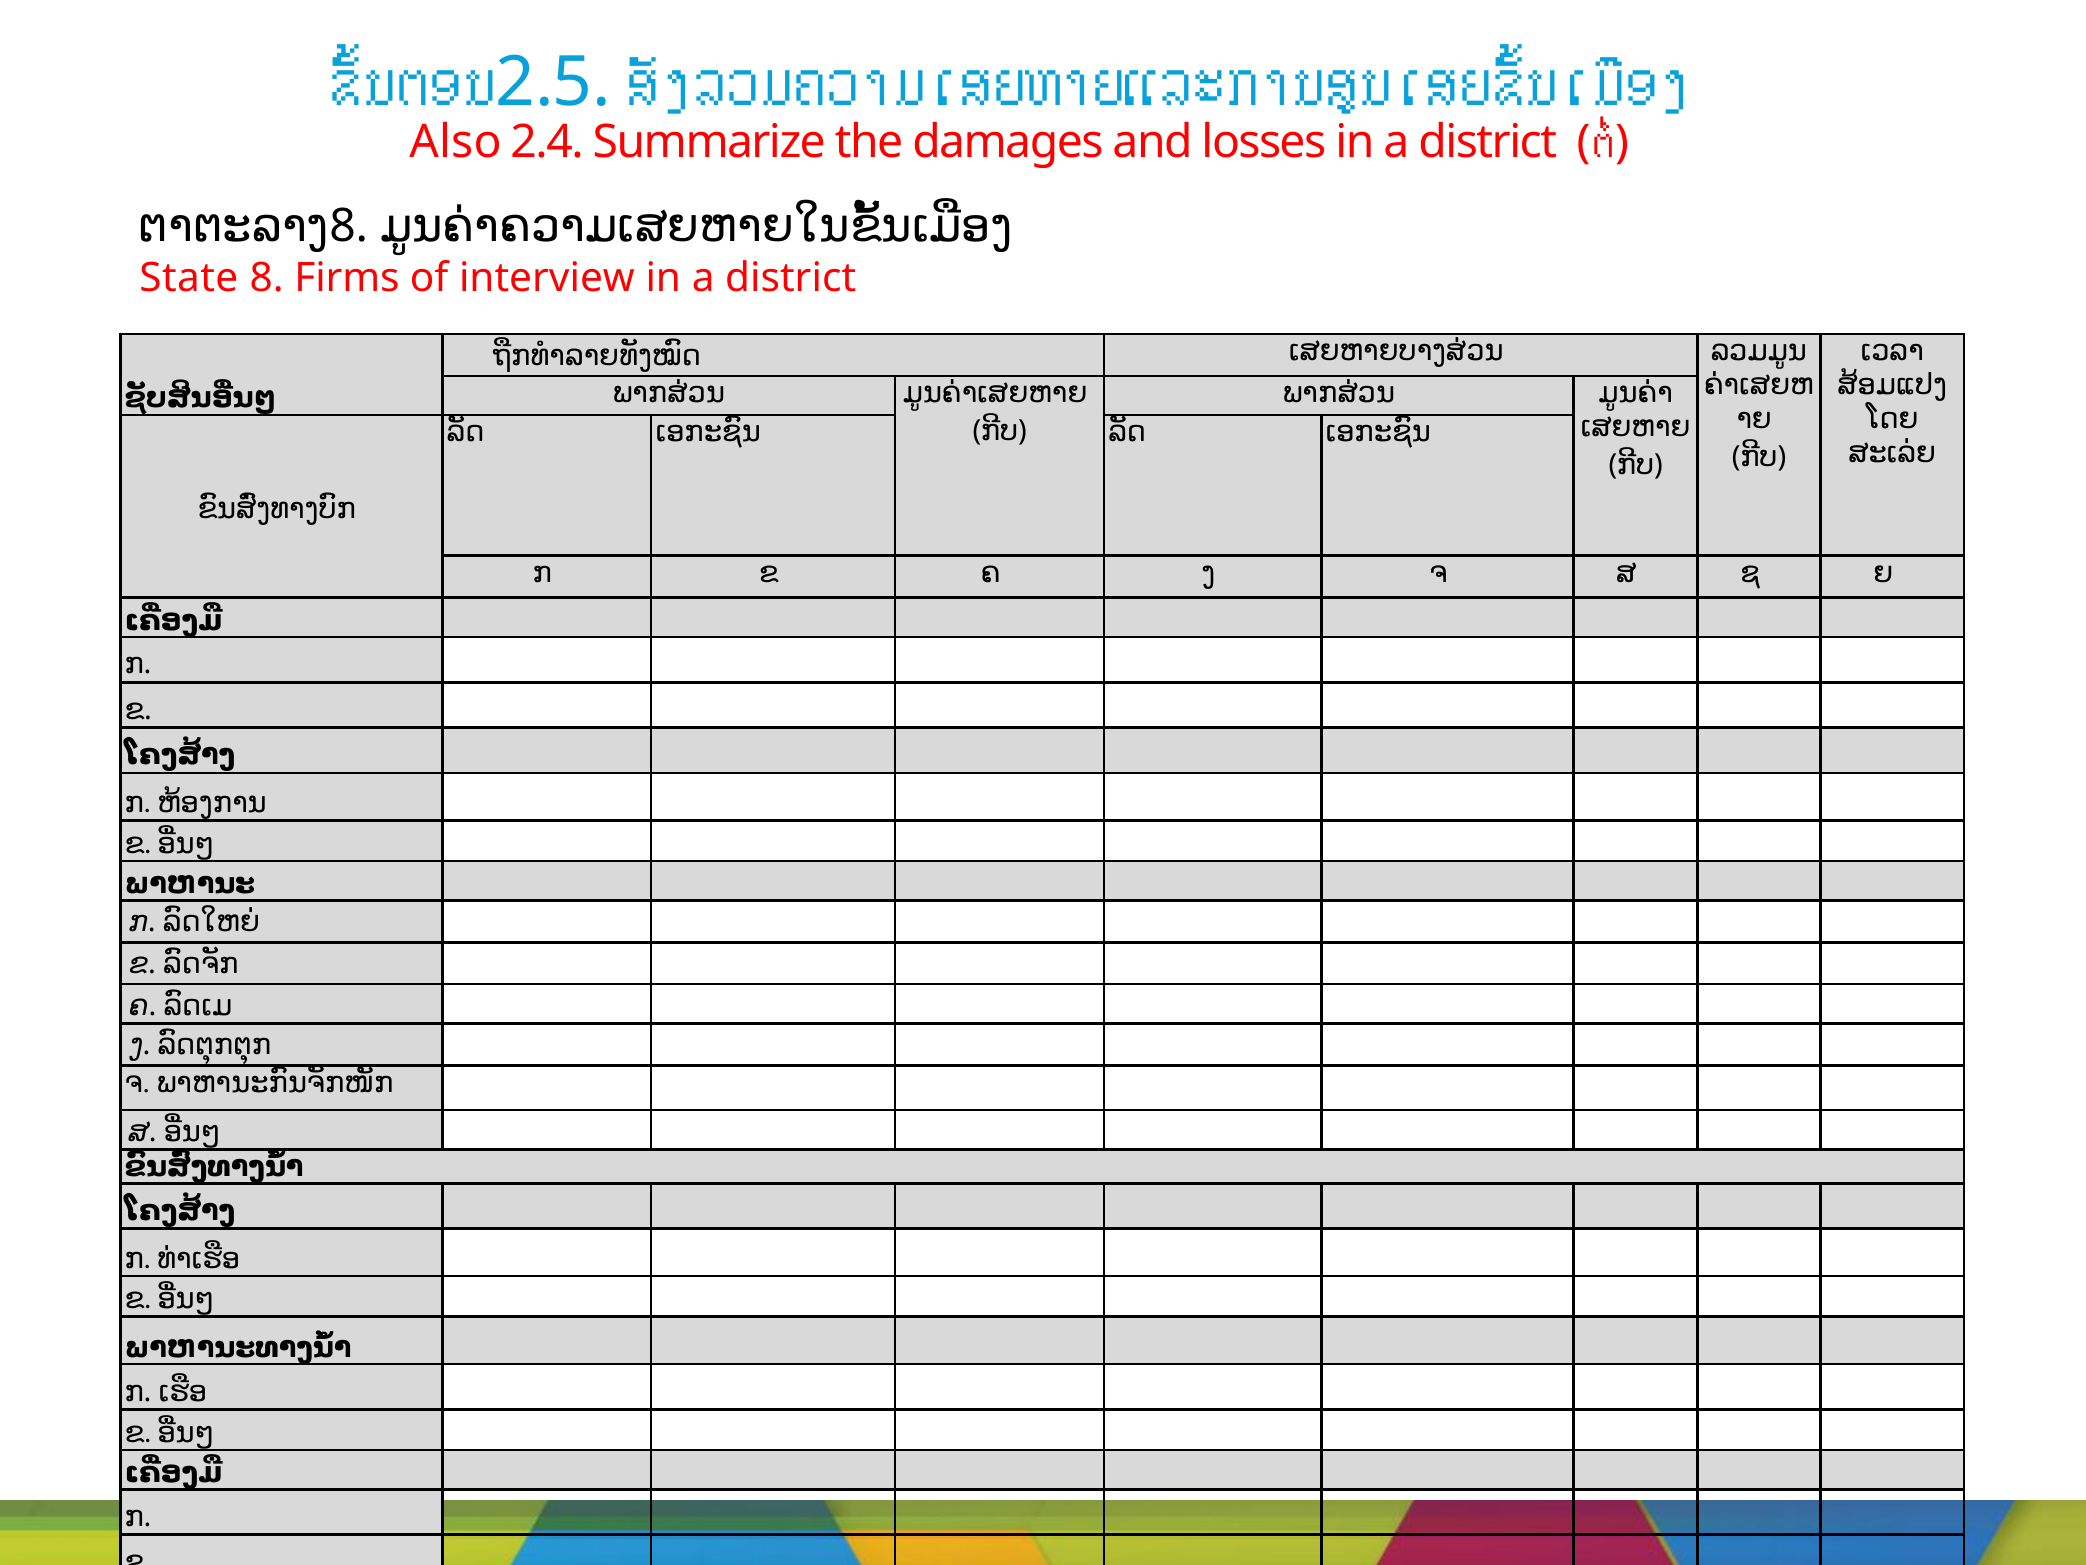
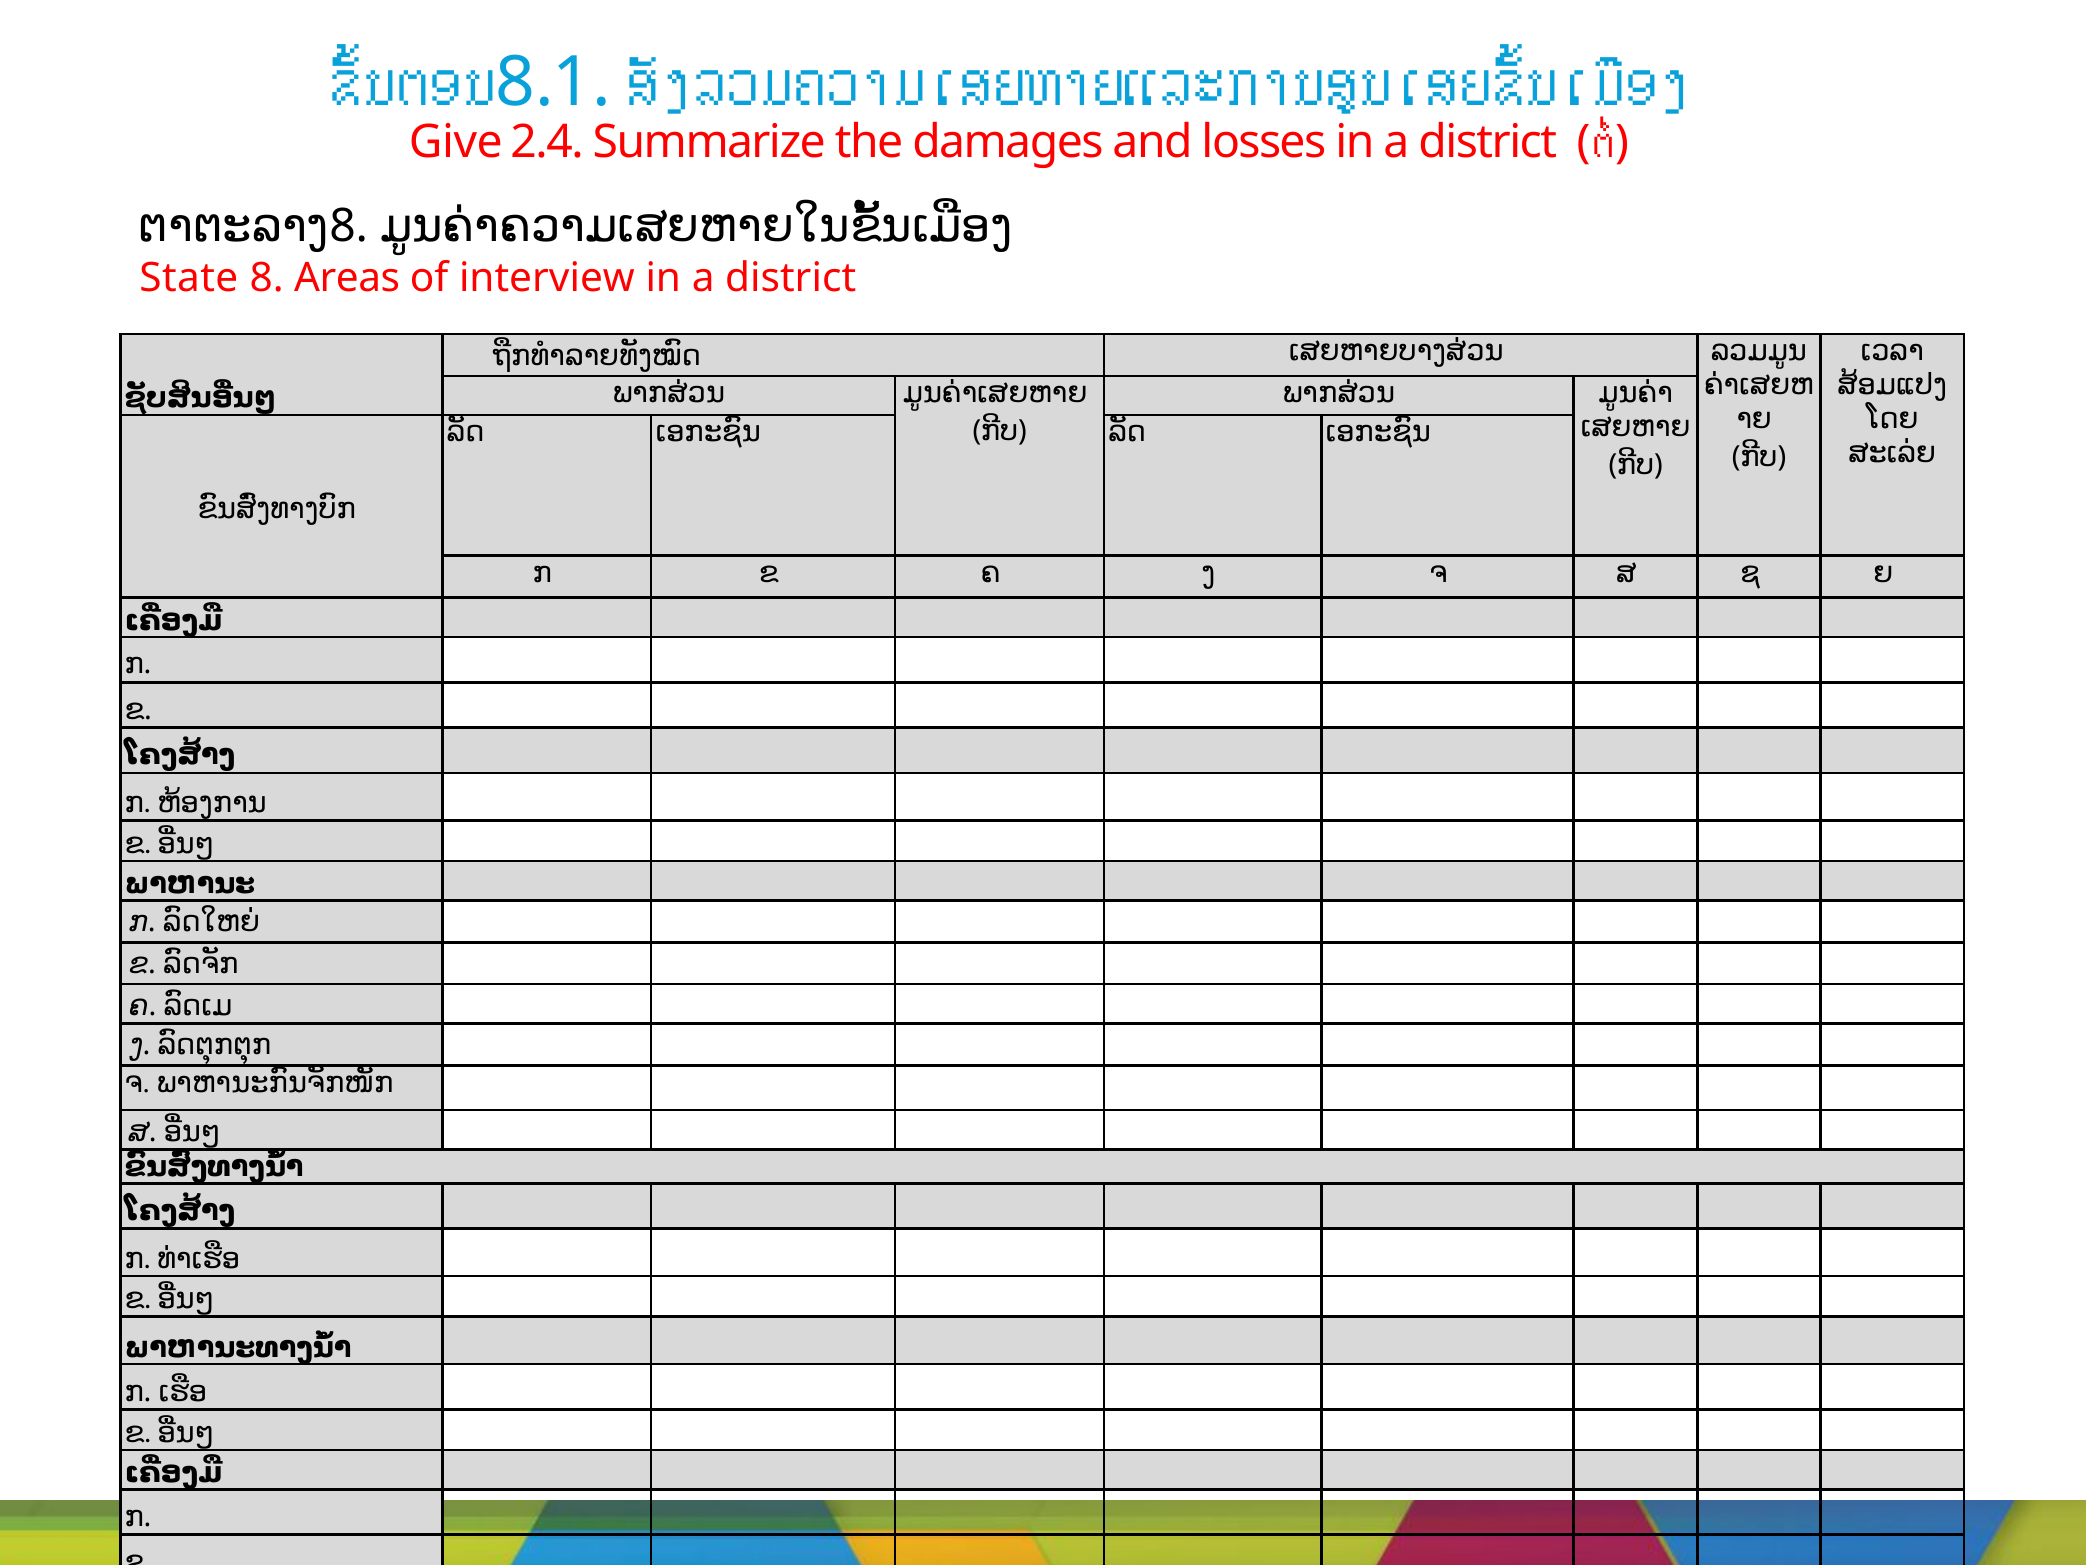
2.5: 2.5 -> 8.1
Also: Also -> Give
Firms: Firms -> Areas
